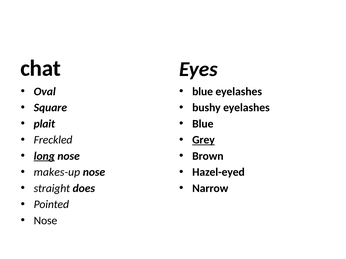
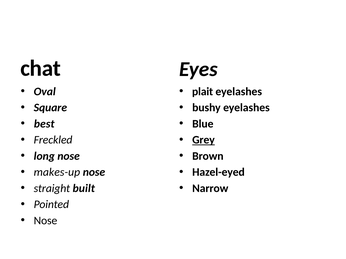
blue at (203, 92): blue -> plait
plait: plait -> best
long underline: present -> none
does: does -> built
